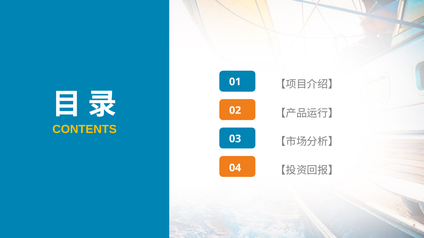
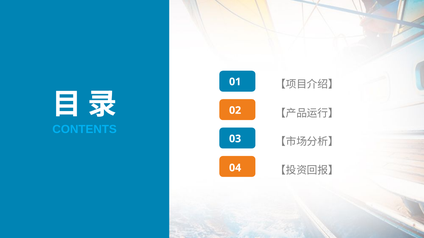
CONTENTS colour: yellow -> light blue
